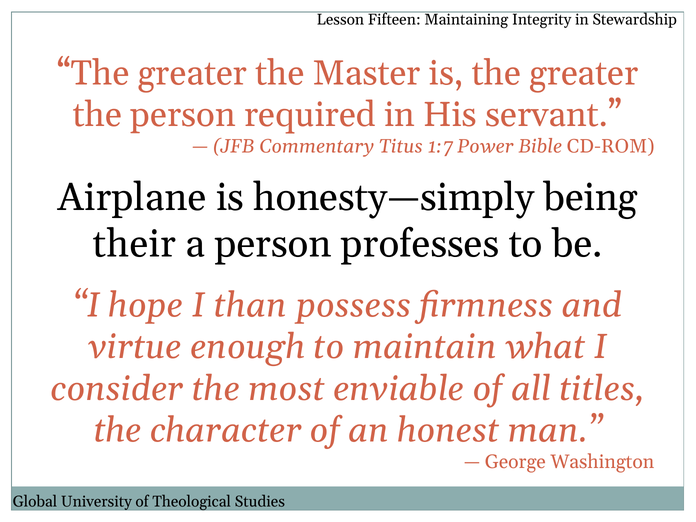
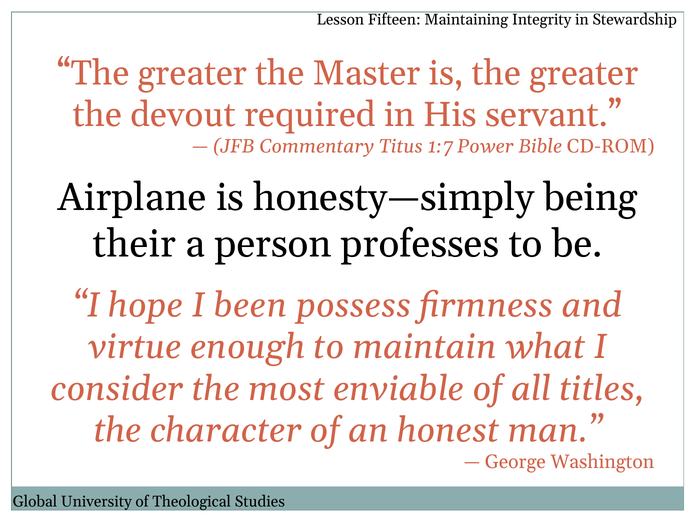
the person: person -> devout
than: than -> been
